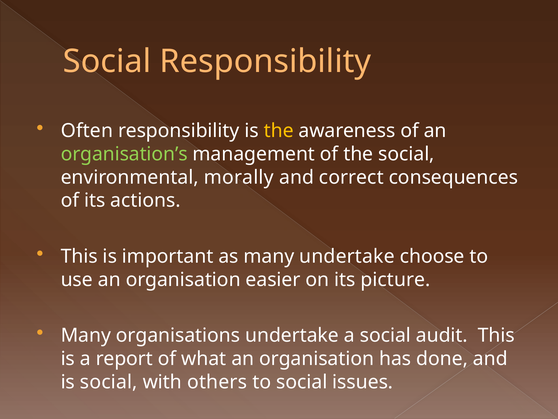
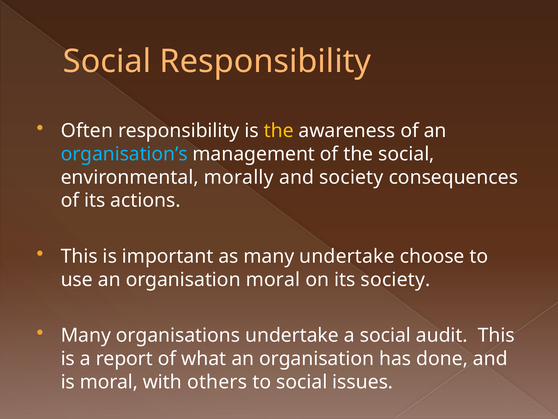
organisation’s colour: light green -> light blue
and correct: correct -> society
organisation easier: easier -> moral
its picture: picture -> society
is social: social -> moral
